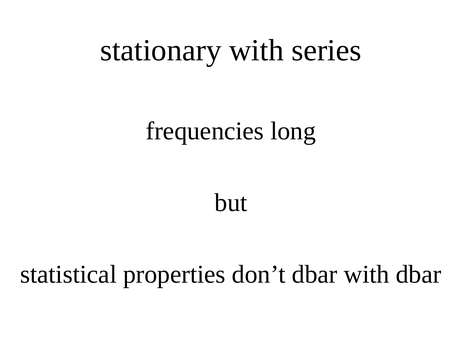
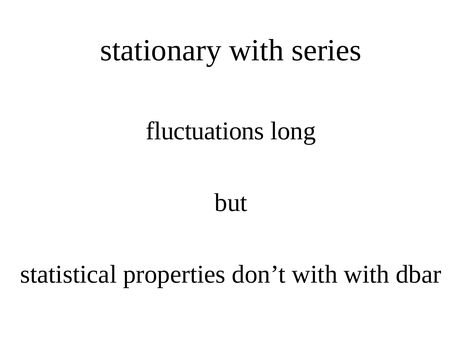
frequencies: frequencies -> fluctuations
don’t dbar: dbar -> with
